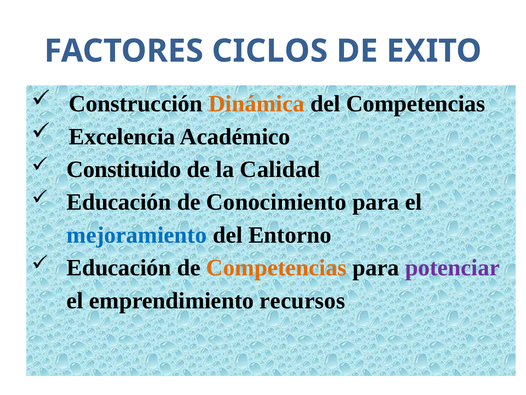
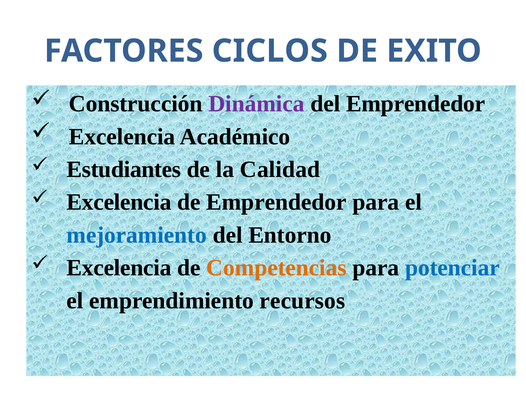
Dinámica colour: orange -> purple
del Competencias: Competencias -> Emprendedor
Constituido: Constituido -> Estudiantes
Educación at (119, 202): Educación -> Excelencia
de Conocimiento: Conocimiento -> Emprendedor
Educación at (119, 268): Educación -> Excelencia
potenciar colour: purple -> blue
